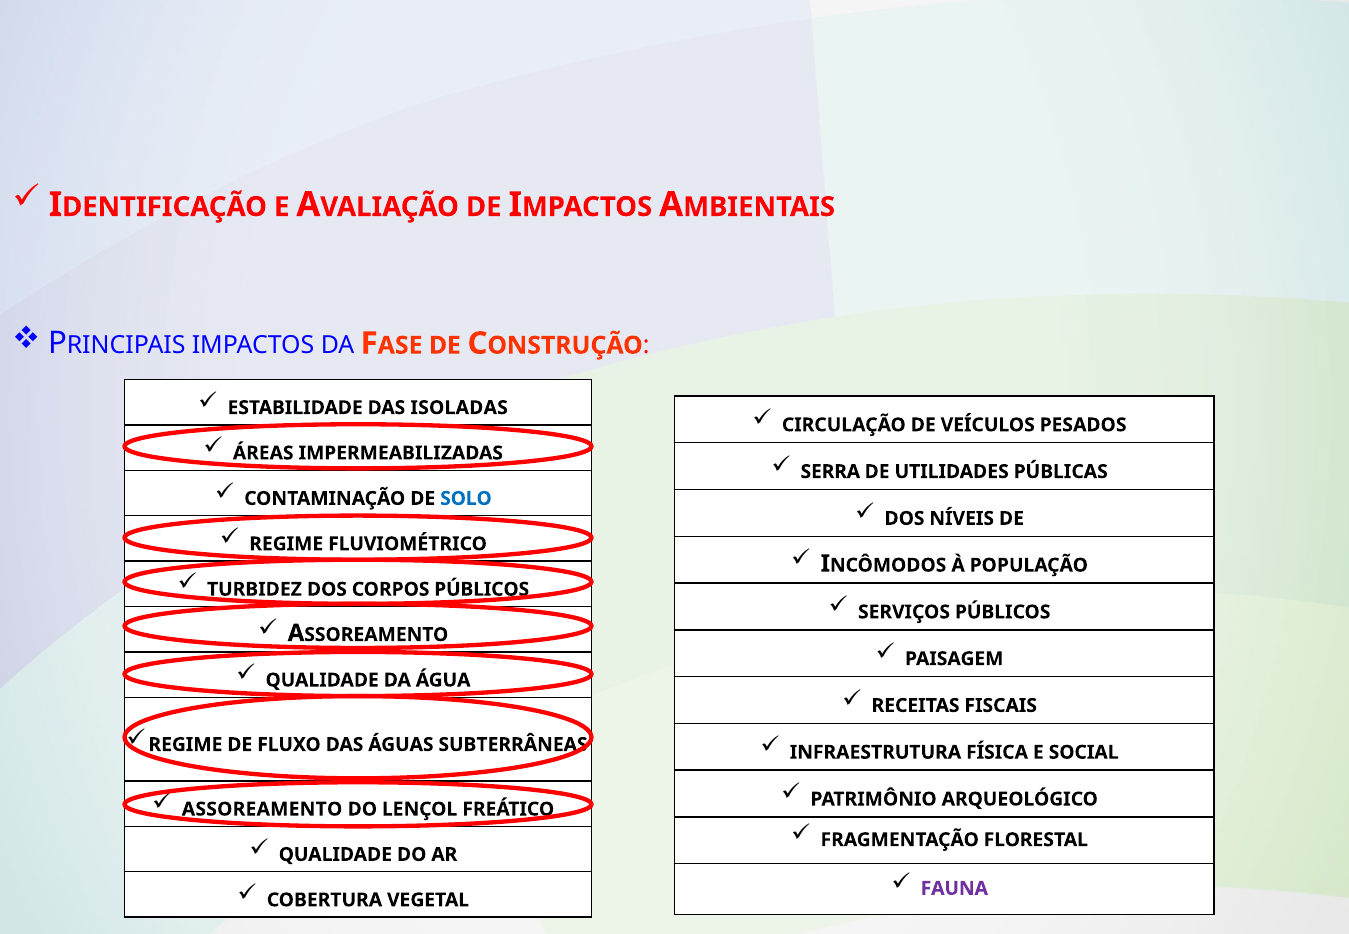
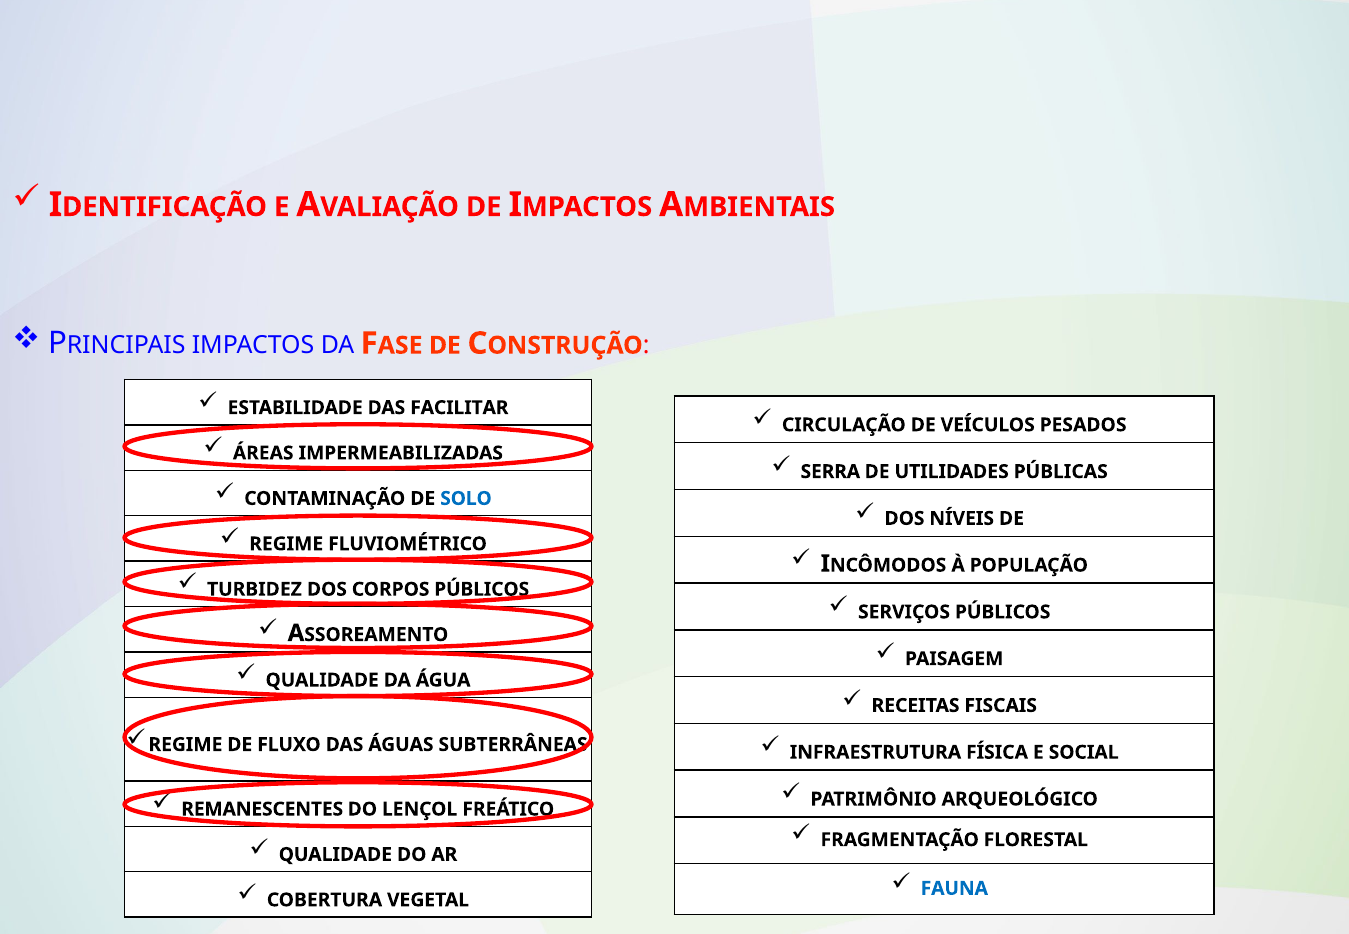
ISOLADAS: ISOLADAS -> FACILITAR
ASSOREAMENTO at (262, 809): ASSOREAMENTO -> REMANESCENTES
FAUNA colour: purple -> blue
